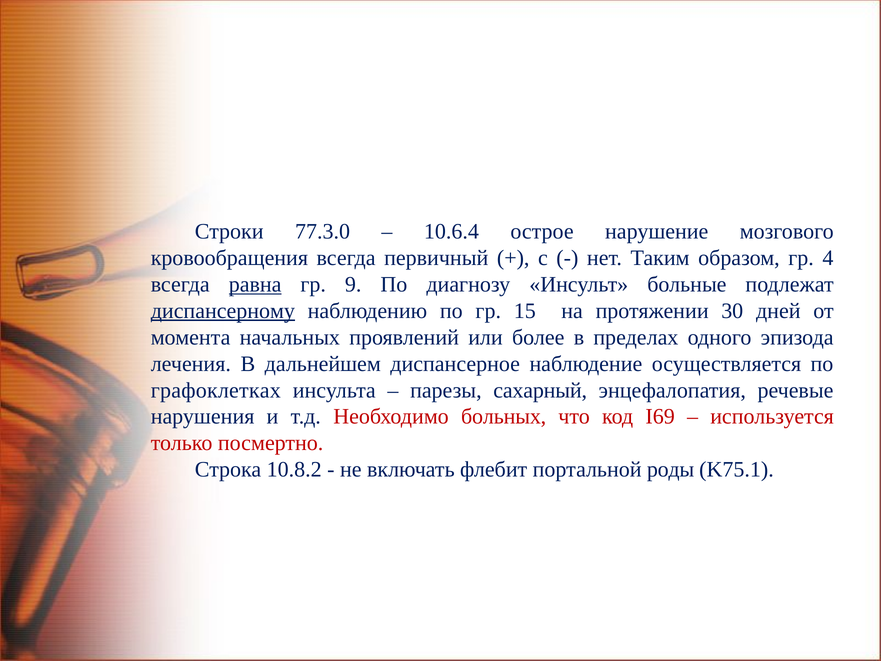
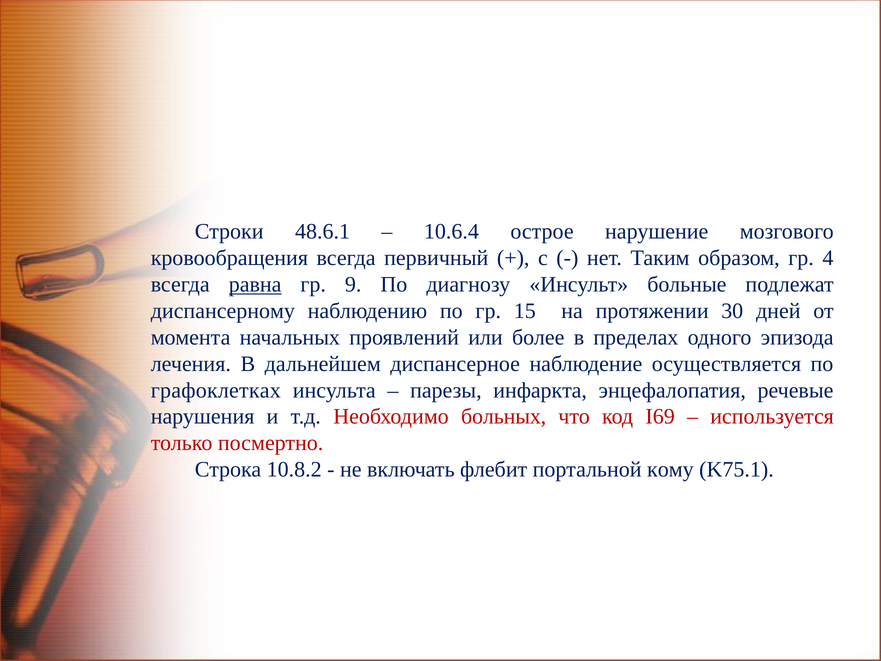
77.3.0: 77.3.0 -> 48.6.1
диспансерному underline: present -> none
сахарный: сахарный -> инфаркта
роды: роды -> кому
